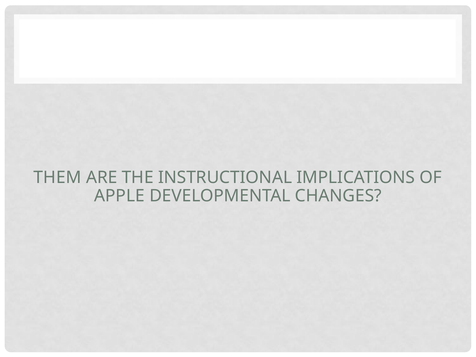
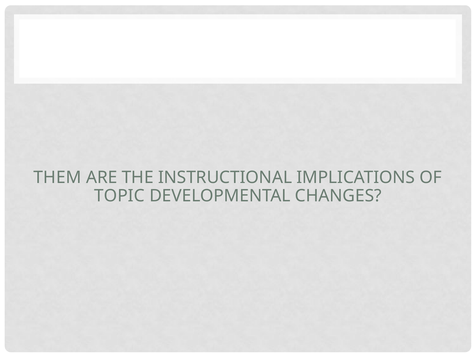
APPLE: APPLE -> TOPIC
